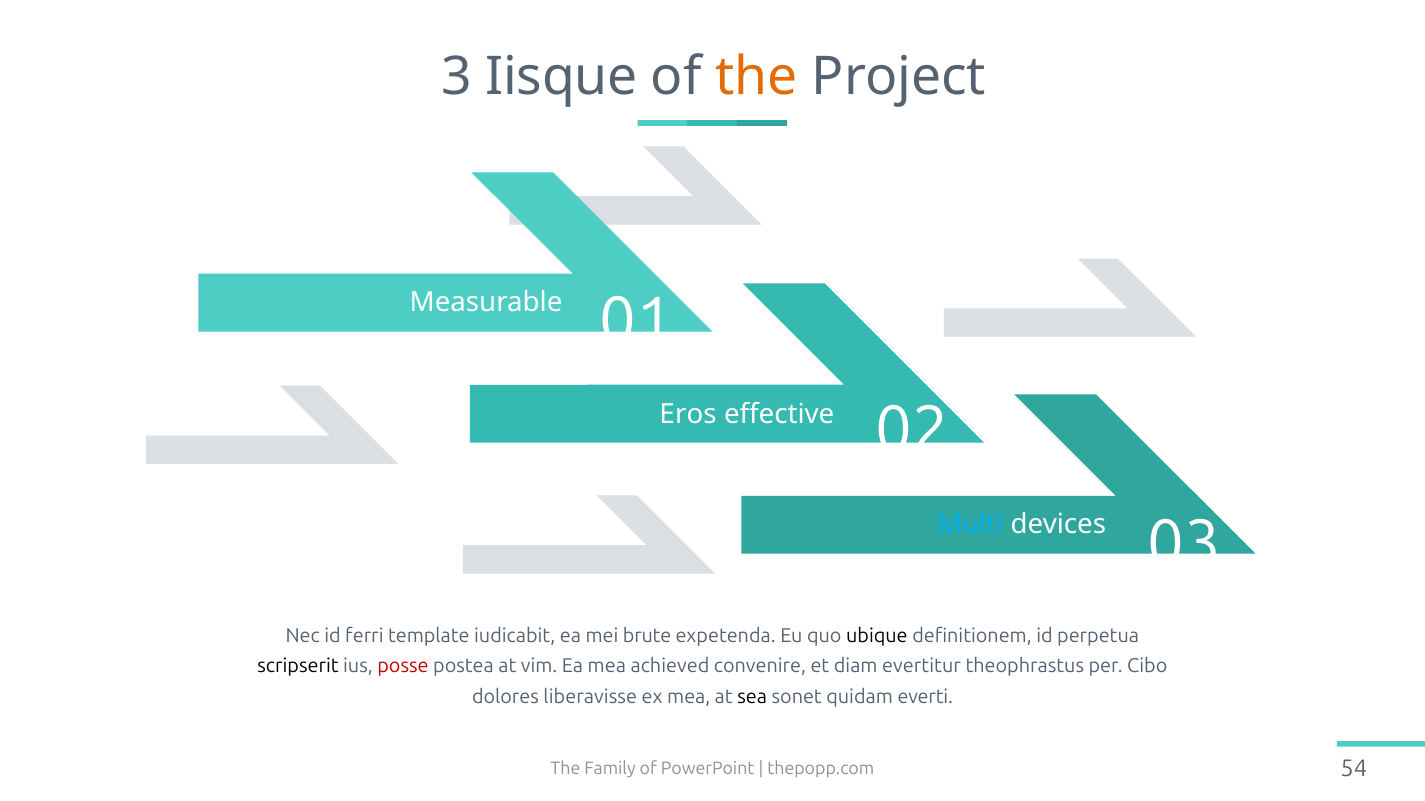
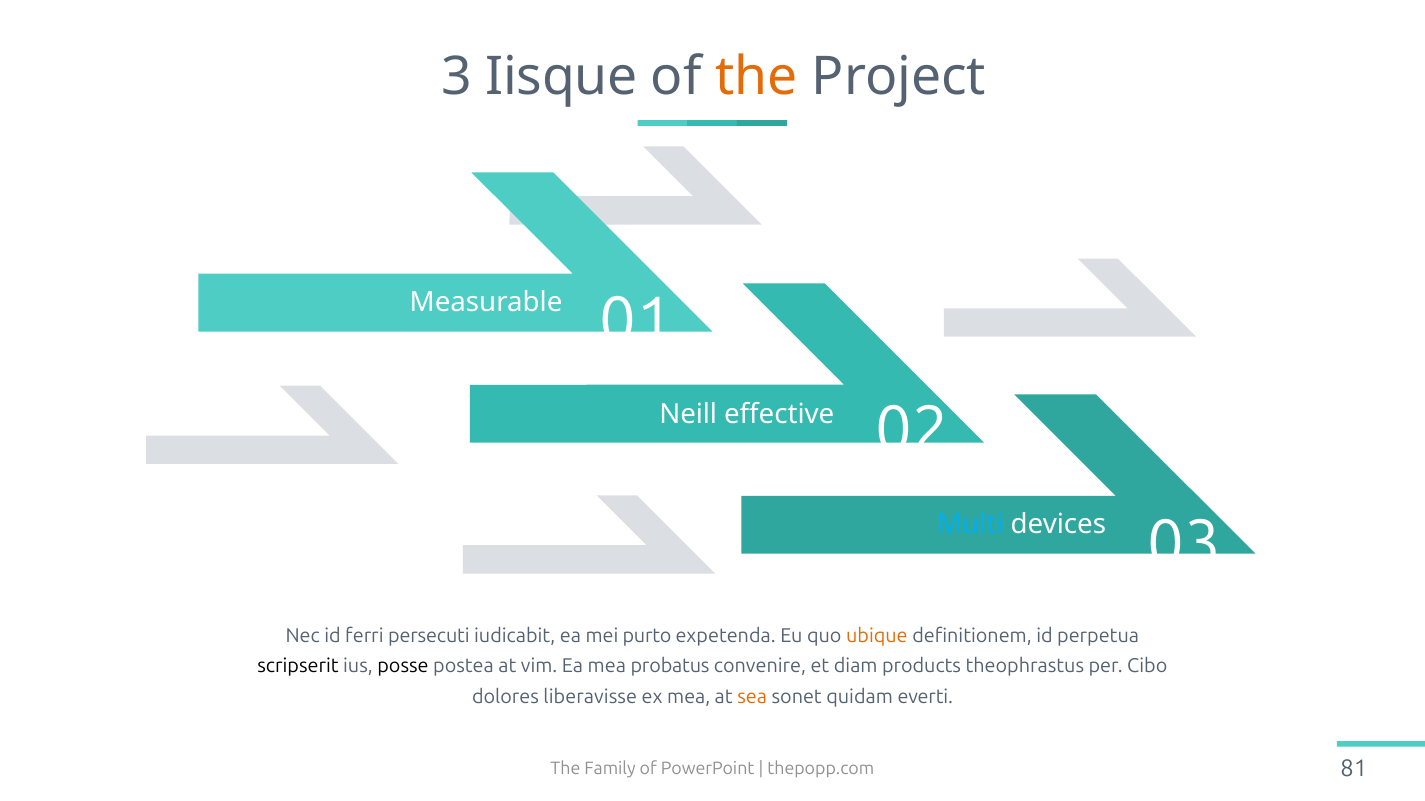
Eros: Eros -> Neill
template: template -> persecuti
brute: brute -> purto
ubique colour: black -> orange
posse colour: red -> black
achieved: achieved -> probatus
evertitur: evertitur -> products
sea colour: black -> orange
54: 54 -> 81
